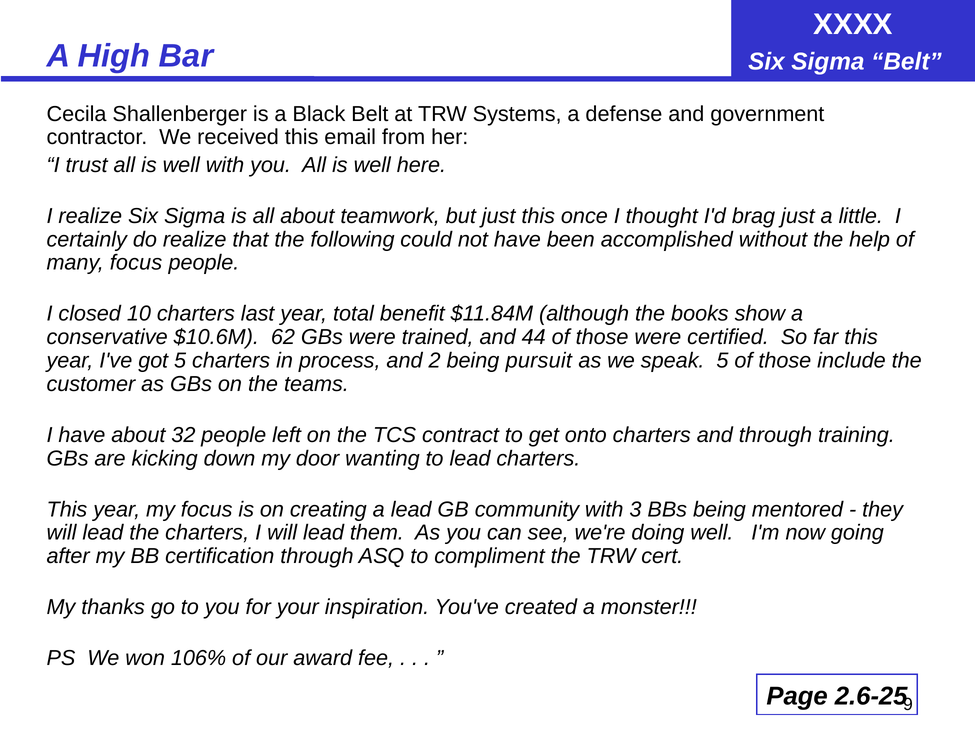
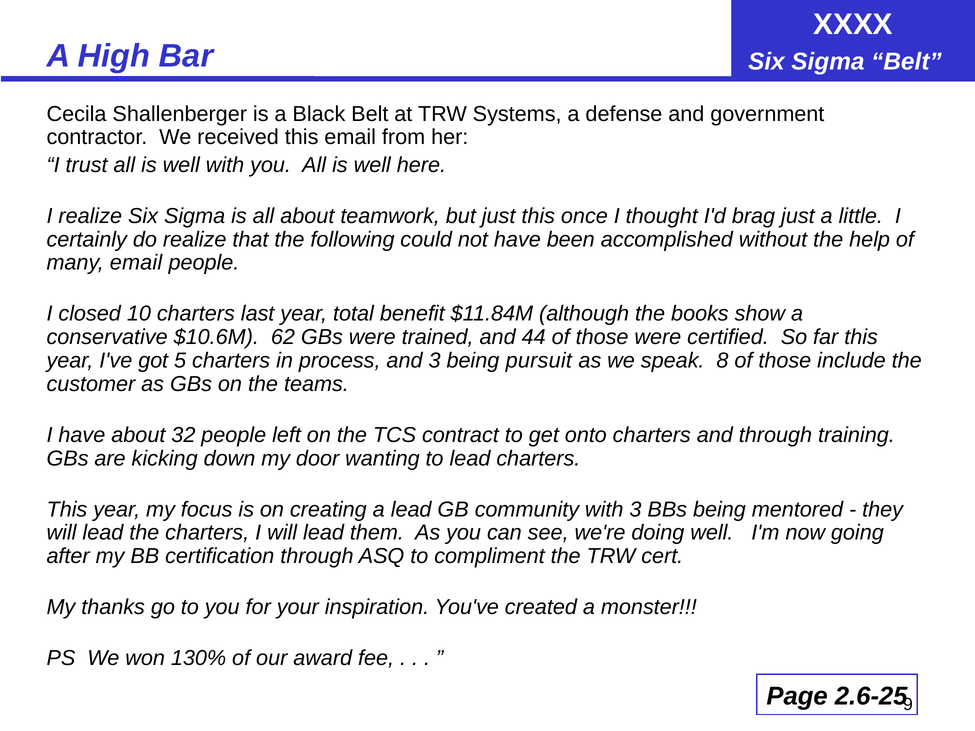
many focus: focus -> email
and 2: 2 -> 3
speak 5: 5 -> 8
106%: 106% -> 130%
